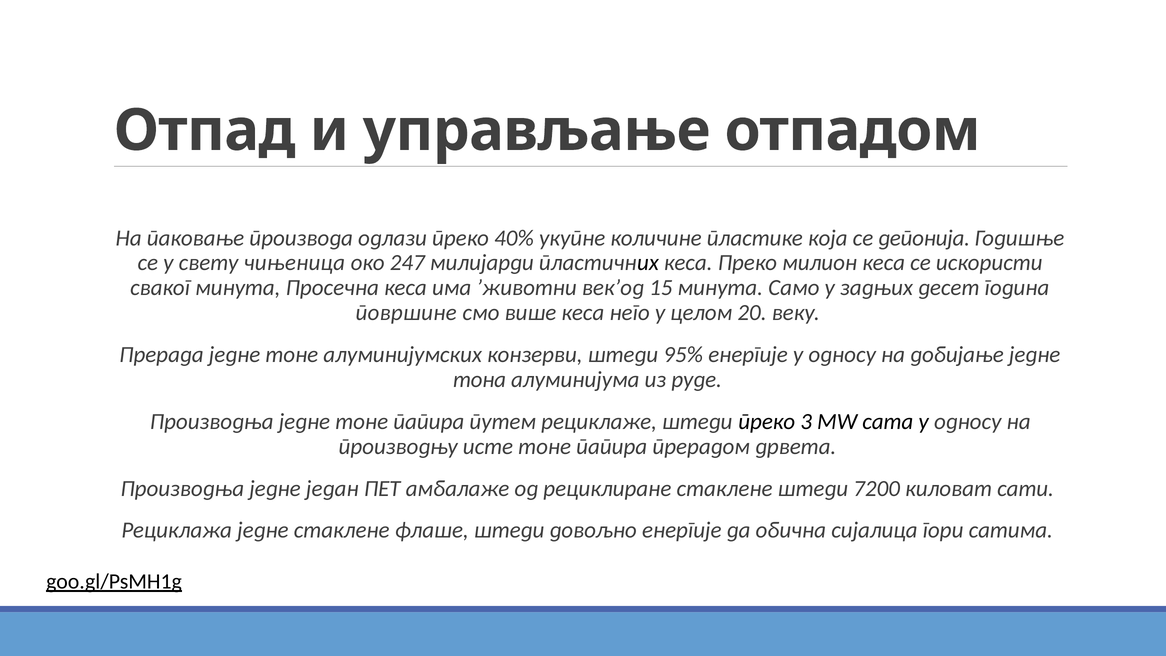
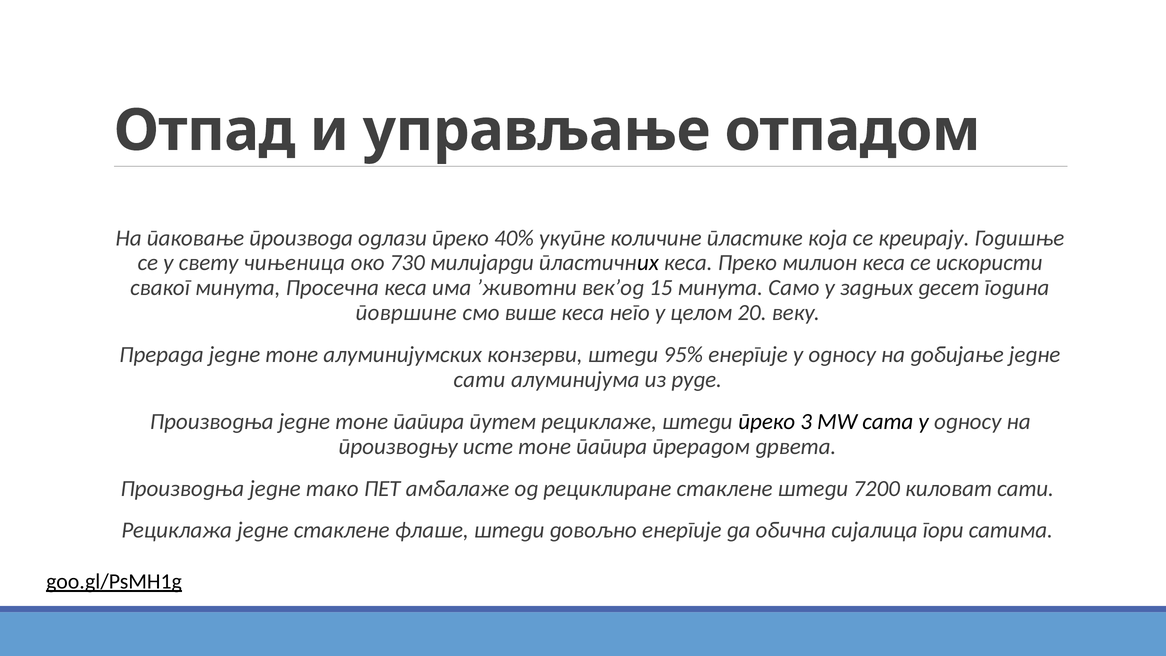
депонија: депонија -> креирају
247: 247 -> 730
тона at (480, 380): тона -> сати
један: један -> тако
